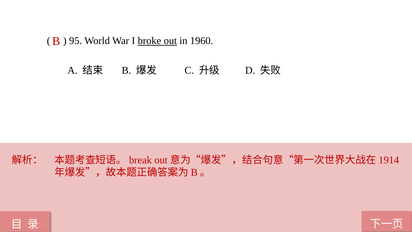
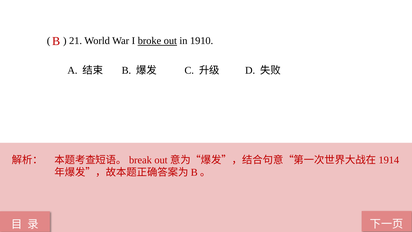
95: 95 -> 21
1960: 1960 -> 1910
